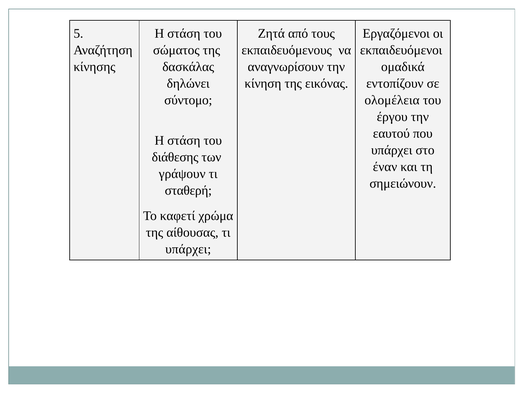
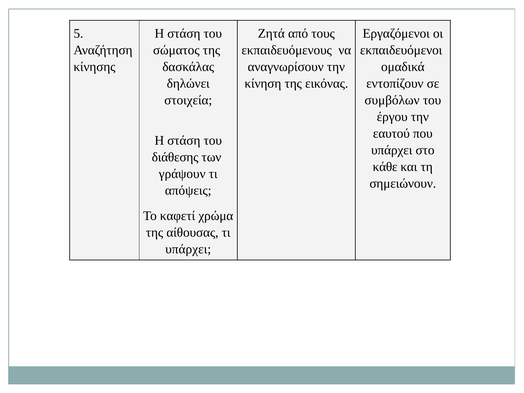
σύντομο: σύντομο -> στοιχεία
ολομέλεια: ολομέλεια -> συμβόλων
έναν: έναν -> κάθε
σταθερή: σταθερή -> απόψεις
